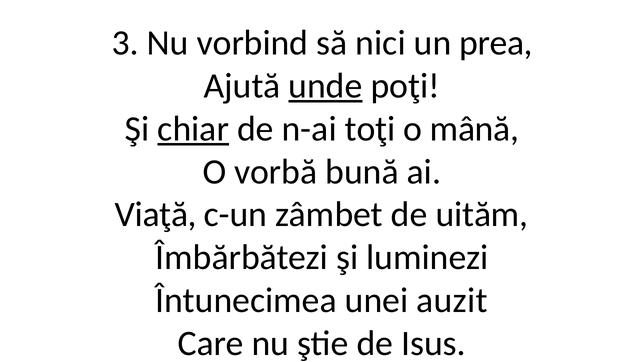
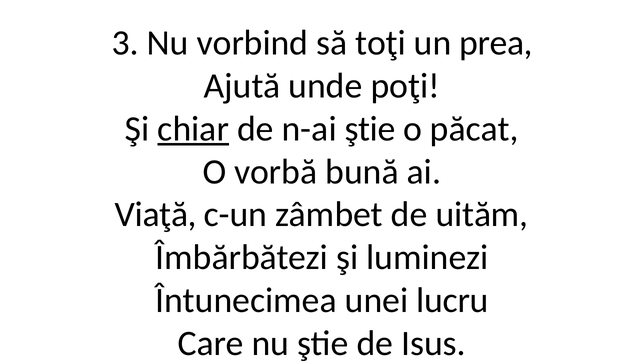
nici: nici -> toţi
unde underline: present -> none
n-ai toţi: toţi -> ştie
mână: mână -> păcat
auzit: auzit -> lucru
